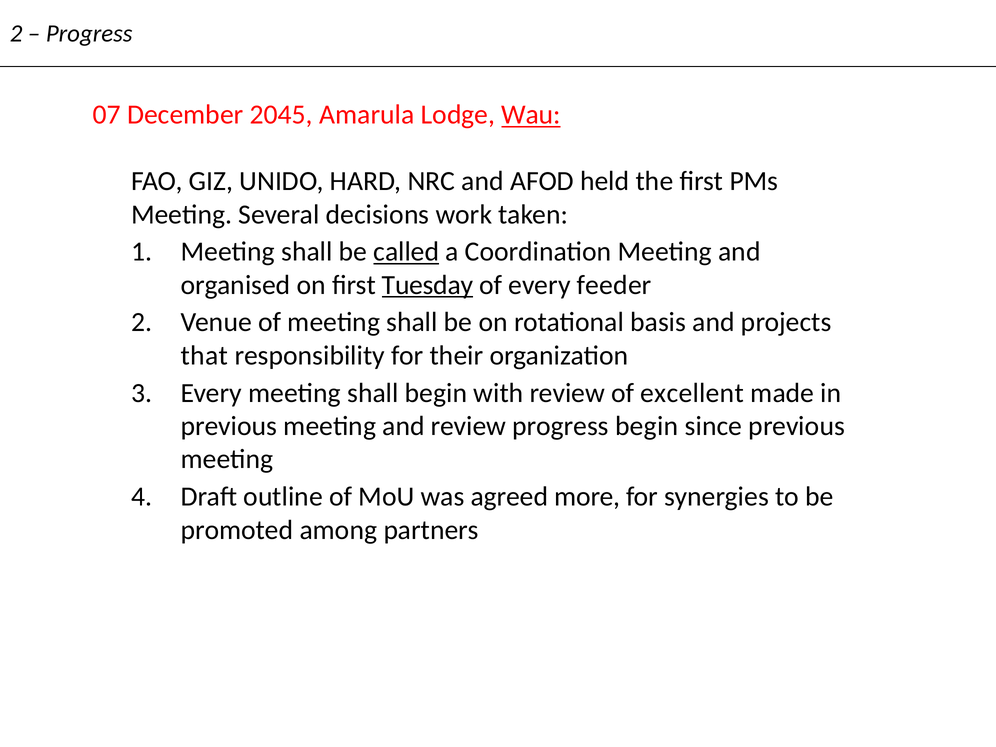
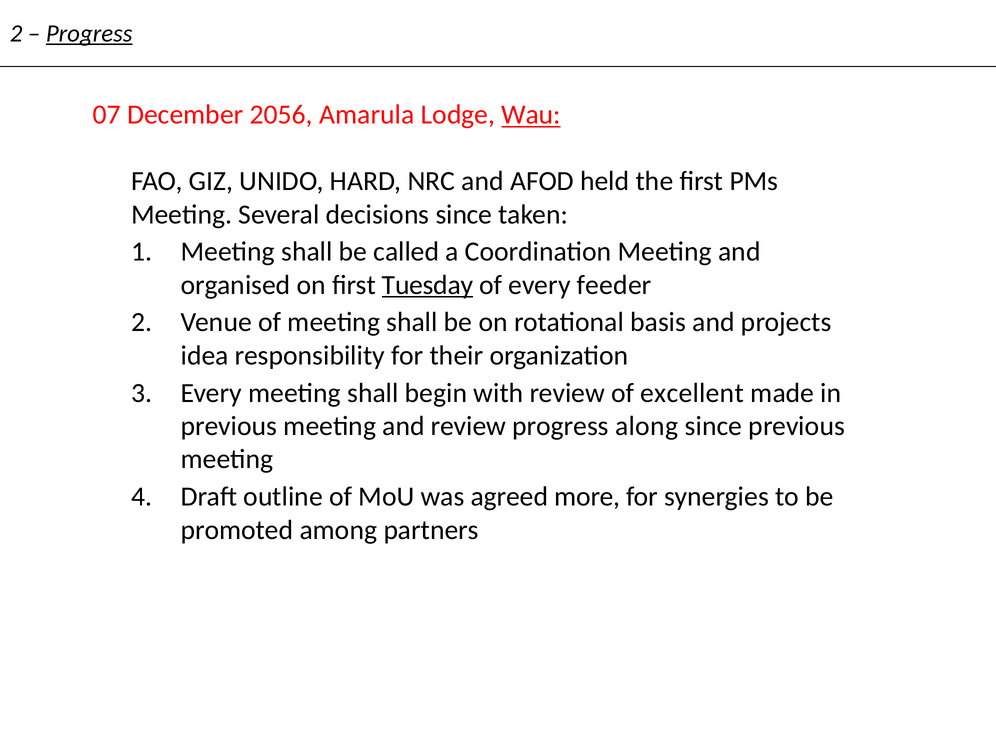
Progress at (89, 33) underline: none -> present
2045: 2045 -> 2056
decisions work: work -> since
called underline: present -> none
that: that -> idea
progress begin: begin -> along
